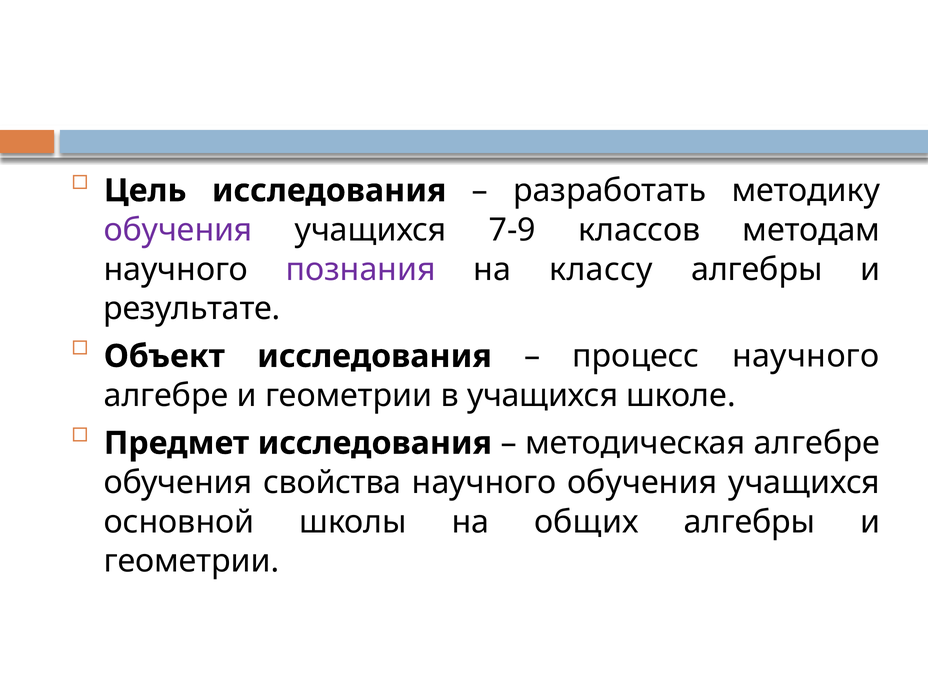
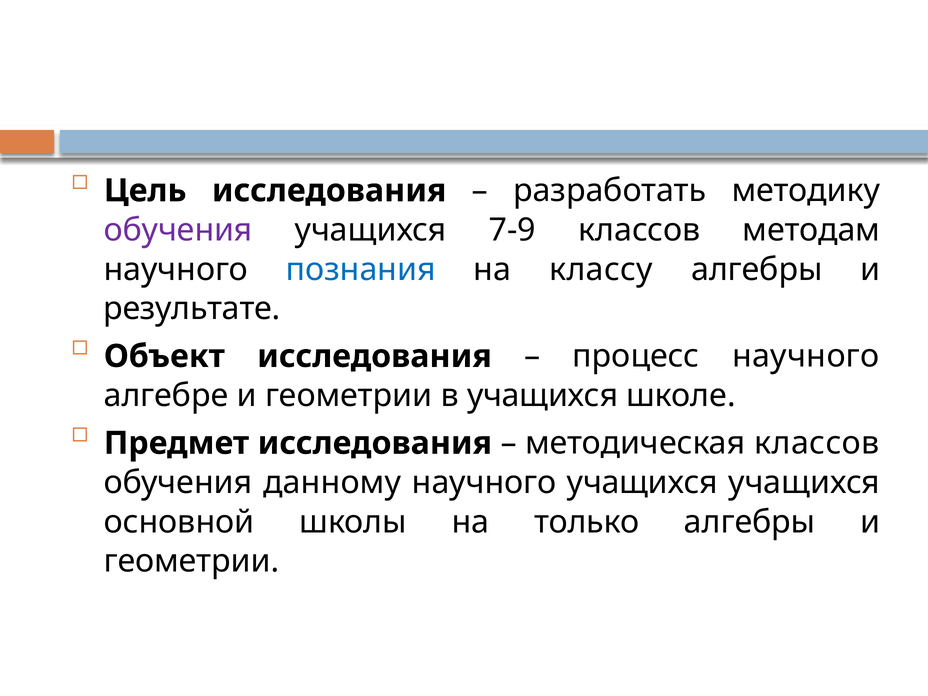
познания colour: purple -> blue
методическая алгебре: алгебре -> классов
свойства: свойства -> данному
научного обучения: обучения -> учащихся
общих: общих -> только
